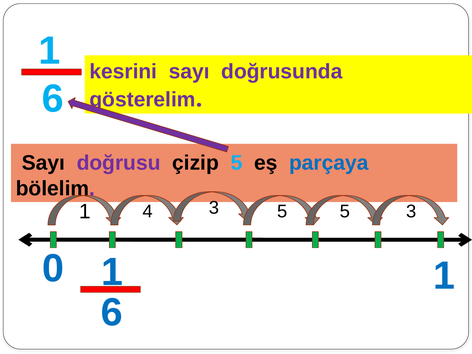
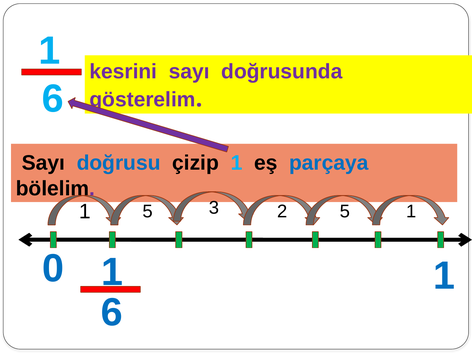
doğrusu colour: purple -> blue
çizip 5: 5 -> 1
1 4: 4 -> 5
3 5: 5 -> 2
5 3: 3 -> 1
